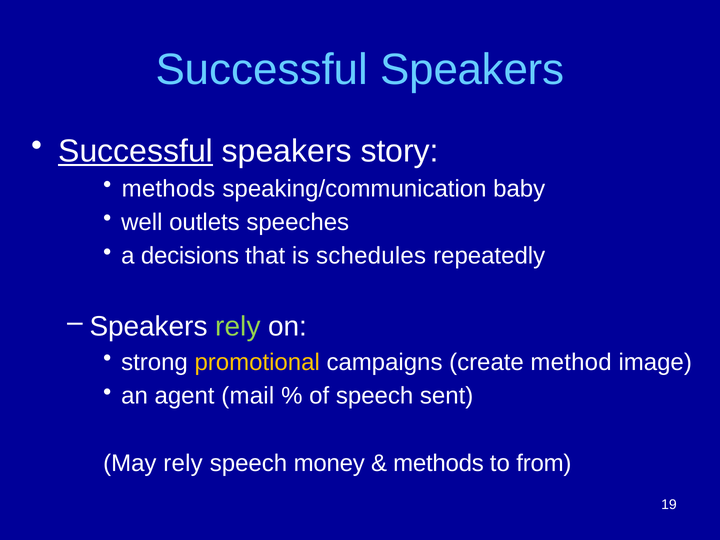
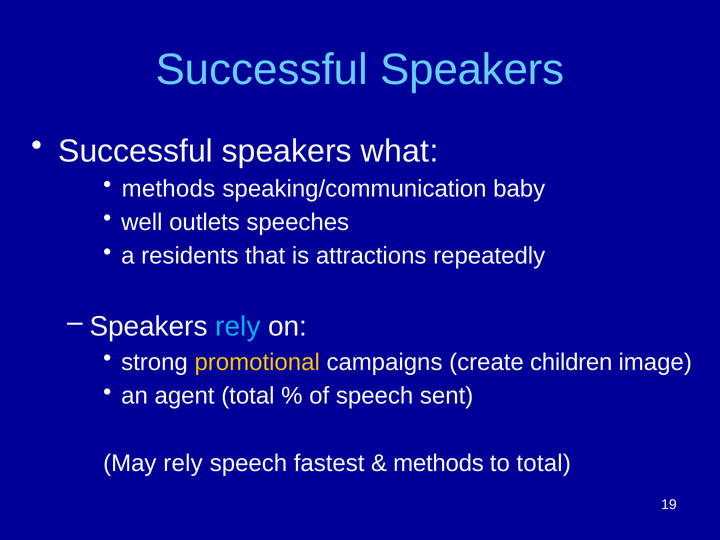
Successful at (136, 151) underline: present -> none
story: story -> what
decisions: decisions -> residents
schedules: schedules -> attractions
rely at (238, 327) colour: light green -> light blue
method: method -> children
agent mail: mail -> total
money: money -> fastest
to from: from -> total
